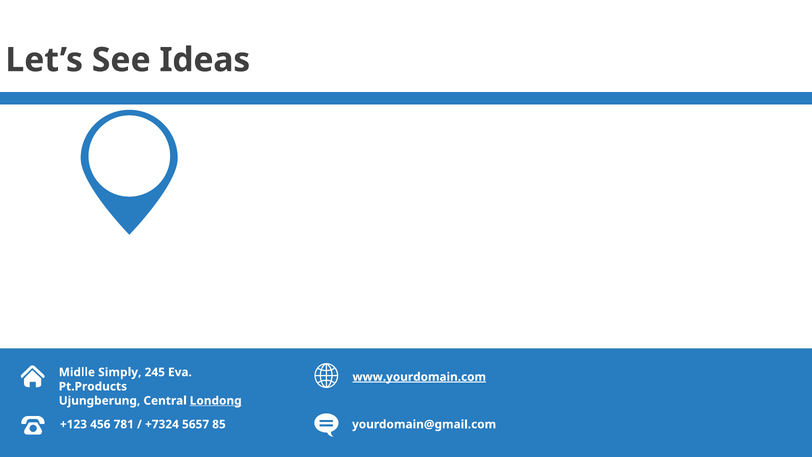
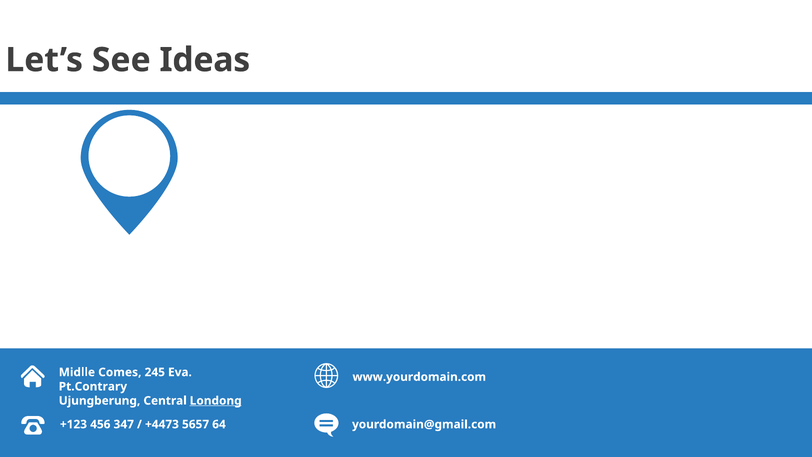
Simply: Simply -> Comes
www.yourdomain.com underline: present -> none
Pt.Products: Pt.Products -> Pt.Contrary
781: 781 -> 347
+7324: +7324 -> +4473
85: 85 -> 64
